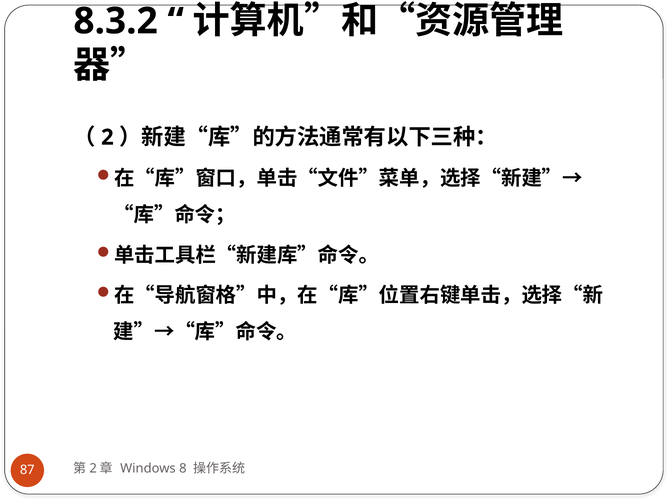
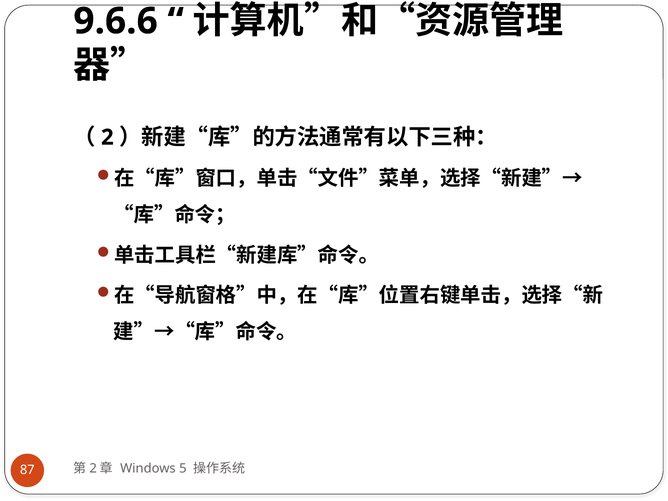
8.3.2: 8.3.2 -> 9.6.6
8: 8 -> 5
